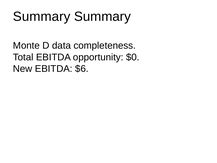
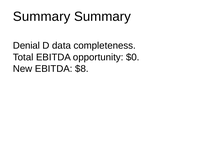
Monte: Monte -> Denial
$6: $6 -> $8
